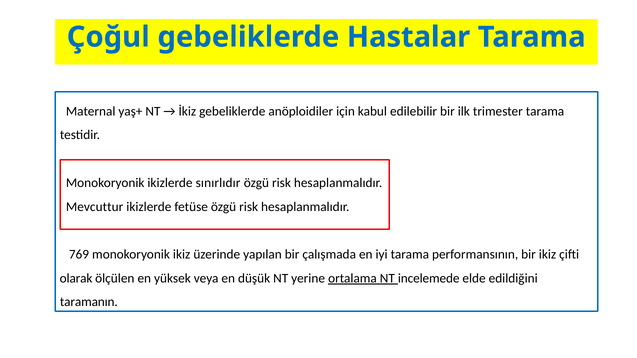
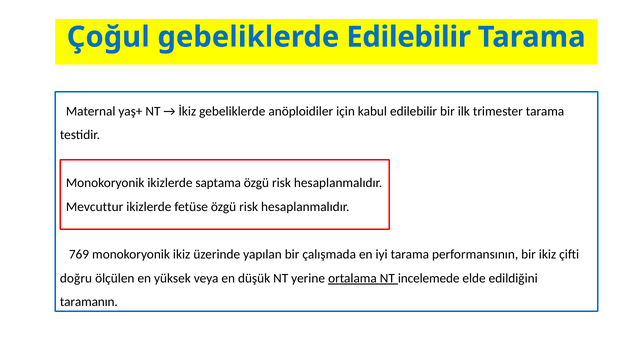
gebeliklerde Hastalar: Hastalar -> Edilebilir
sınırlıdır: sınırlıdır -> saptama
olarak: olarak -> doğru
